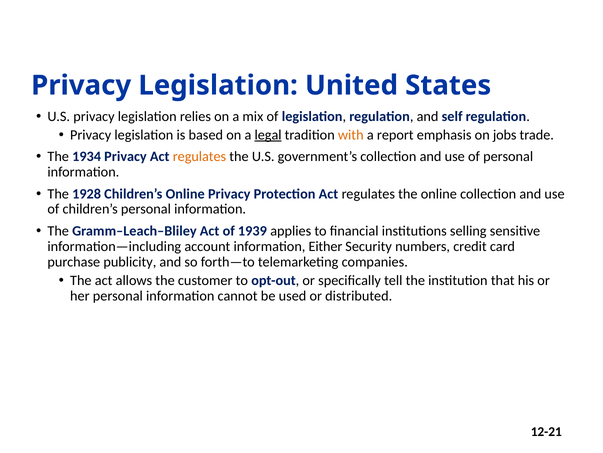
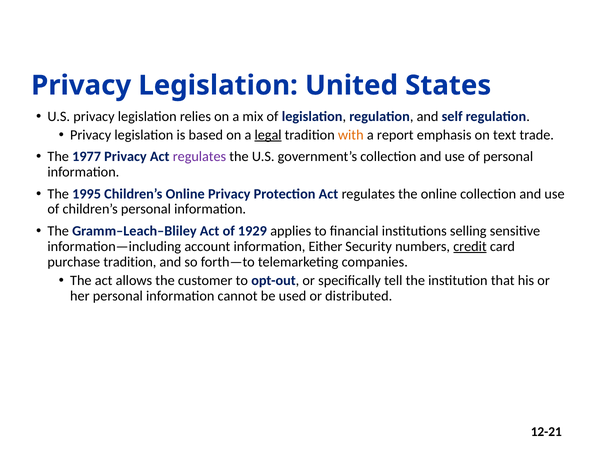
jobs: jobs -> text
1934: 1934 -> 1977
regulates at (199, 156) colour: orange -> purple
1928: 1928 -> 1995
1939: 1939 -> 1929
credit underline: none -> present
purchase publicity: publicity -> tradition
